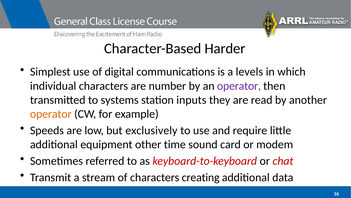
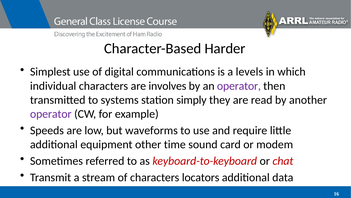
number: number -> involves
inputs: inputs -> simply
operator at (51, 114) colour: orange -> purple
exclusively: exclusively -> waveforms
creating: creating -> locators
